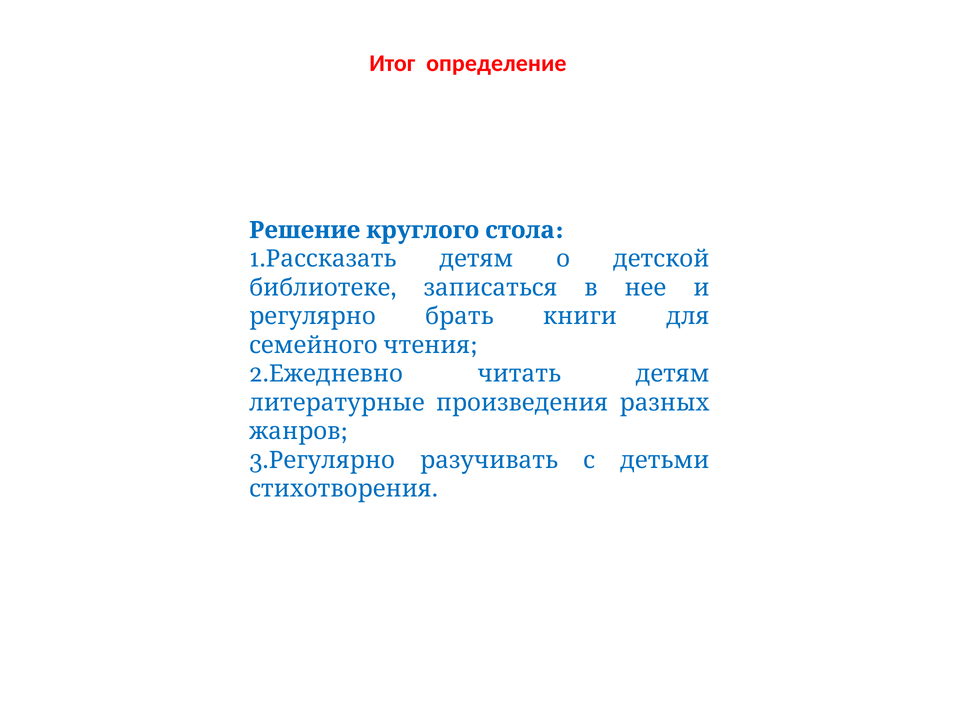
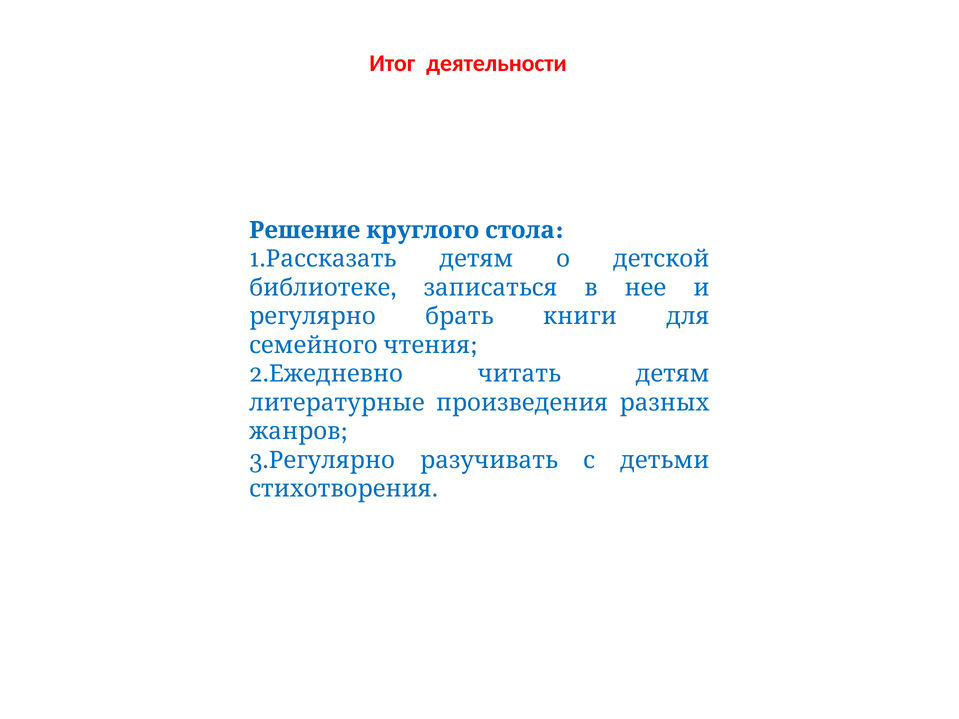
определение: определение -> деятельности
